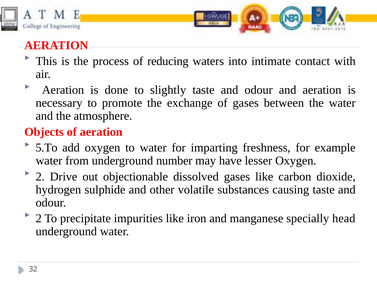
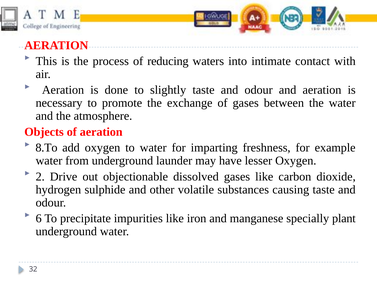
5.To: 5.To -> 8.To
number: number -> launder
2 at (39, 218): 2 -> 6
head: head -> plant
